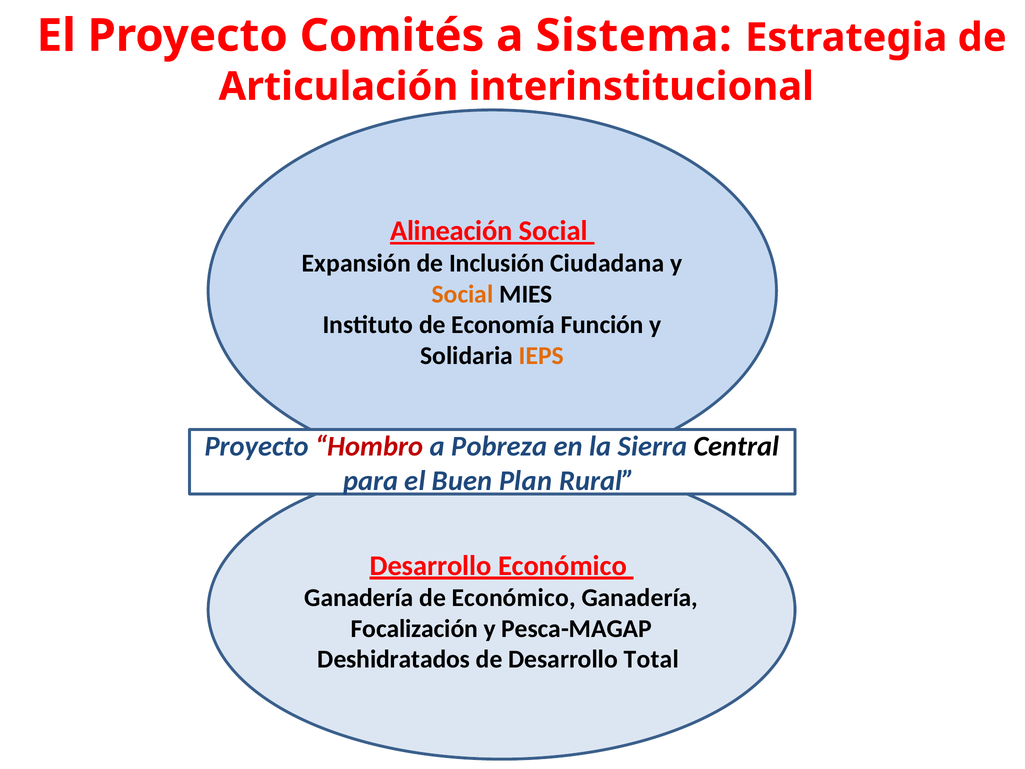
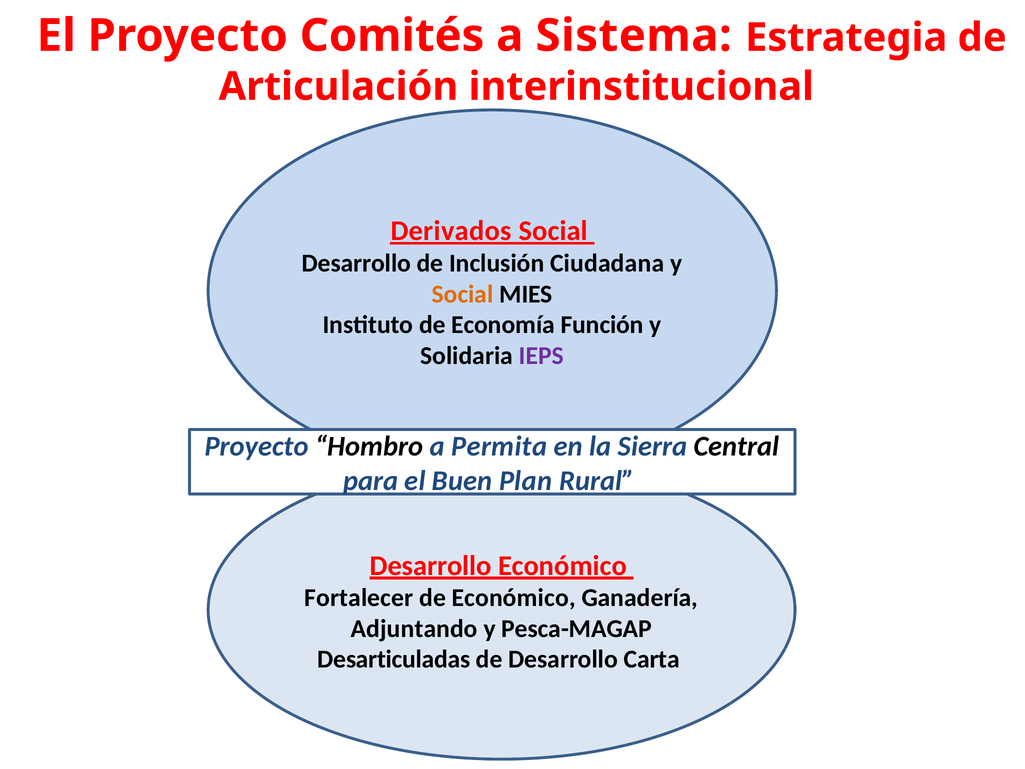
Alineación: Alineación -> Derivados
Expansión at (356, 263): Expansión -> Desarrollo
IEPS colour: orange -> purple
Hombro colour: red -> black
Pobreza: Pobreza -> Permita
Ganadería at (359, 598): Ganadería -> Fortalecer
Focalización: Focalización -> Adjuntando
Deshidratados: Deshidratados -> Desarticuladas
Total: Total -> Carta
